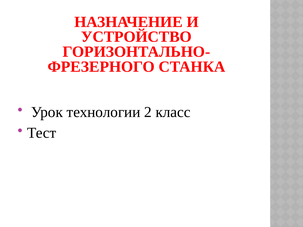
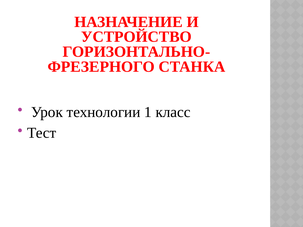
2: 2 -> 1
